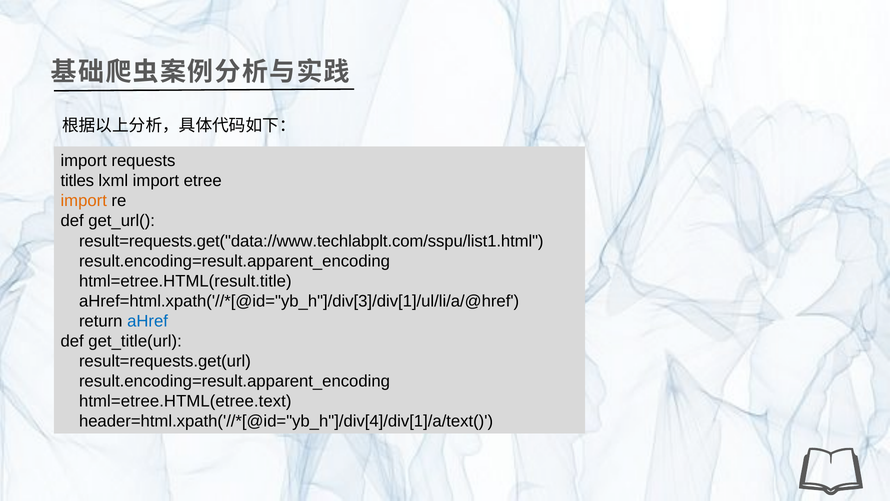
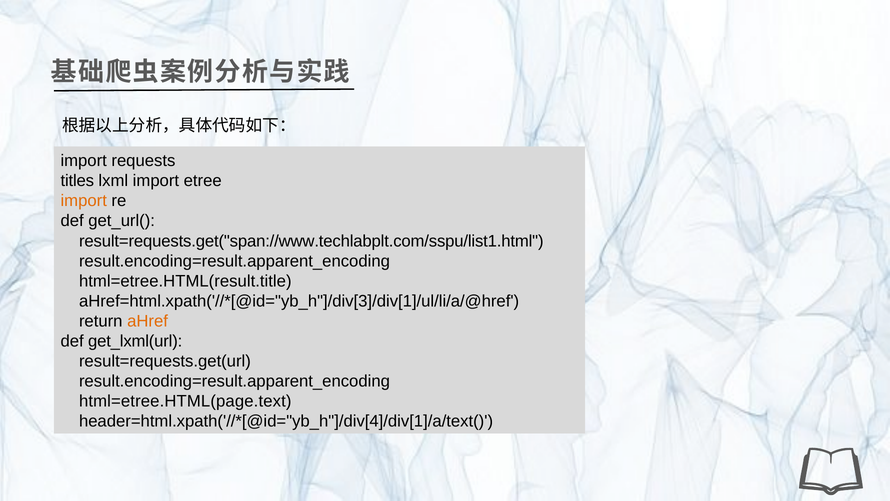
result=requests.get("data://www.techlabplt.com/sspu/list1.html: result=requests.get("data://www.techlabplt.com/sspu/list1.html -> result=requests.get("span://www.techlabplt.com/sspu/list1.html
aHref colour: blue -> orange
get_title(url: get_title(url -> get_lxml(url
html=etree.HTML(etree.text: html=etree.HTML(etree.text -> html=etree.HTML(page.text
